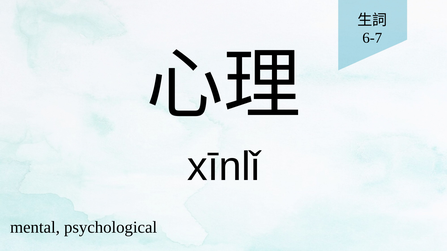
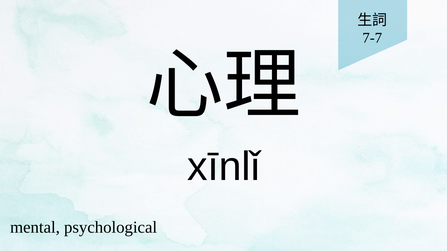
6-7: 6-7 -> 7-7
